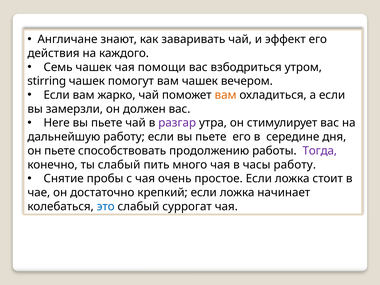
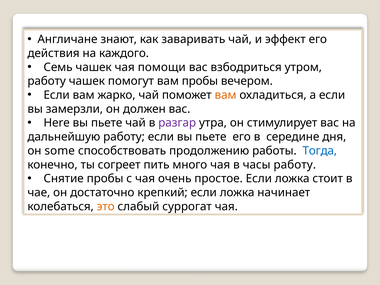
stirring at (47, 81): stirring -> работу
вам чашек: чашек -> пробы
он пьете: пьете -> some
Тогда colour: purple -> blue
ты слабый: слабый -> согреет
это colour: blue -> orange
